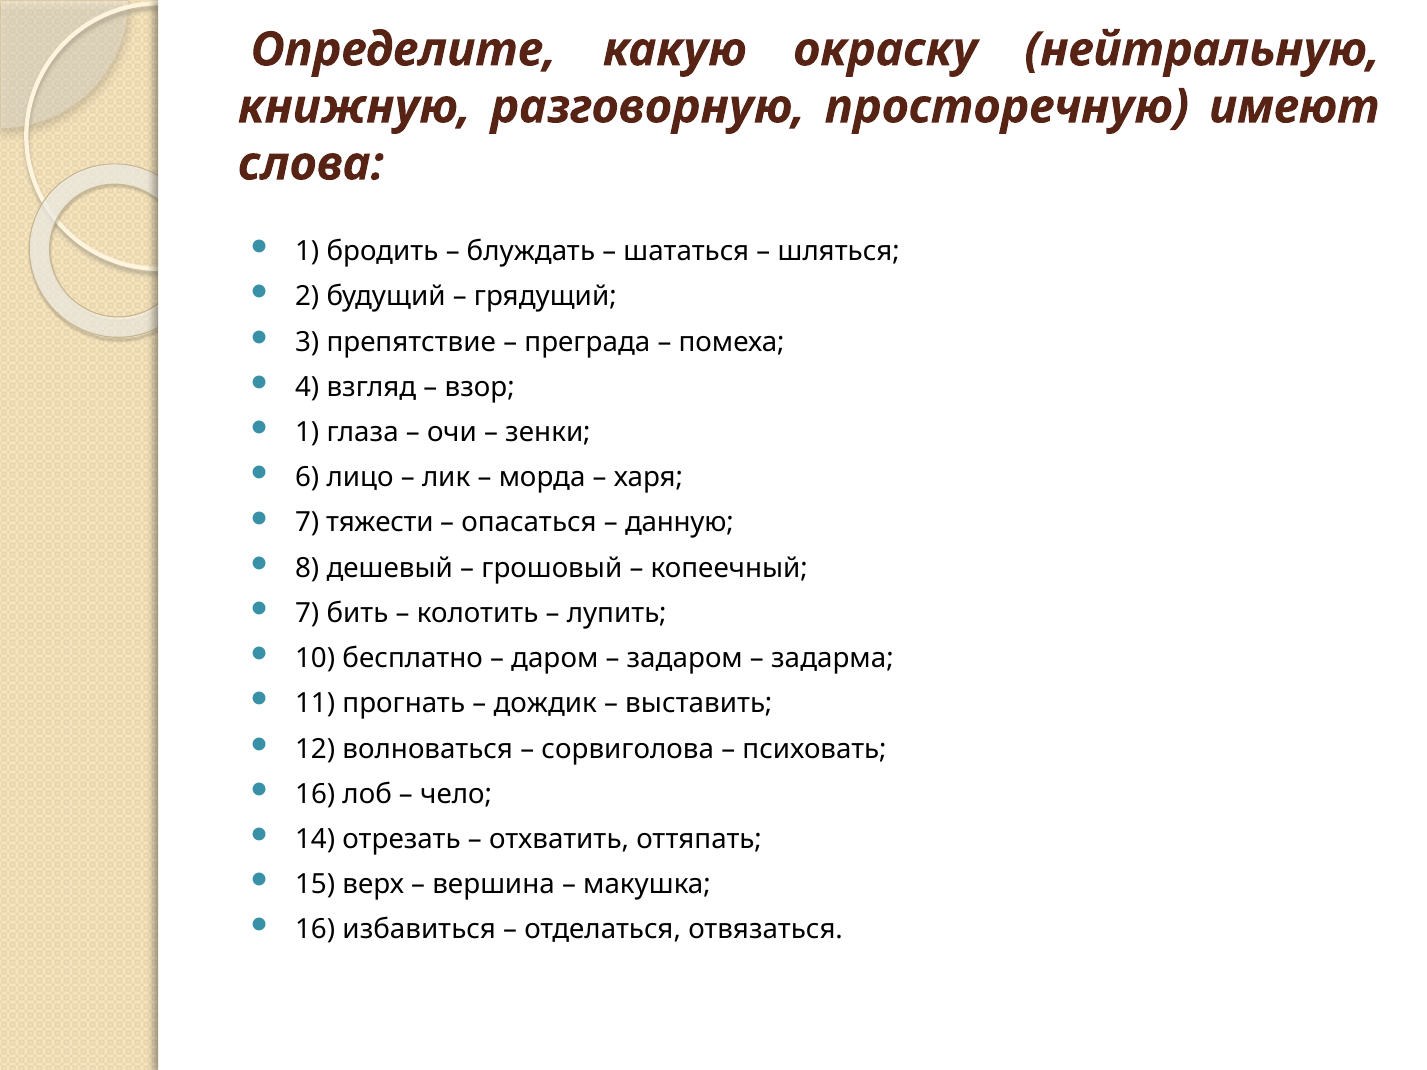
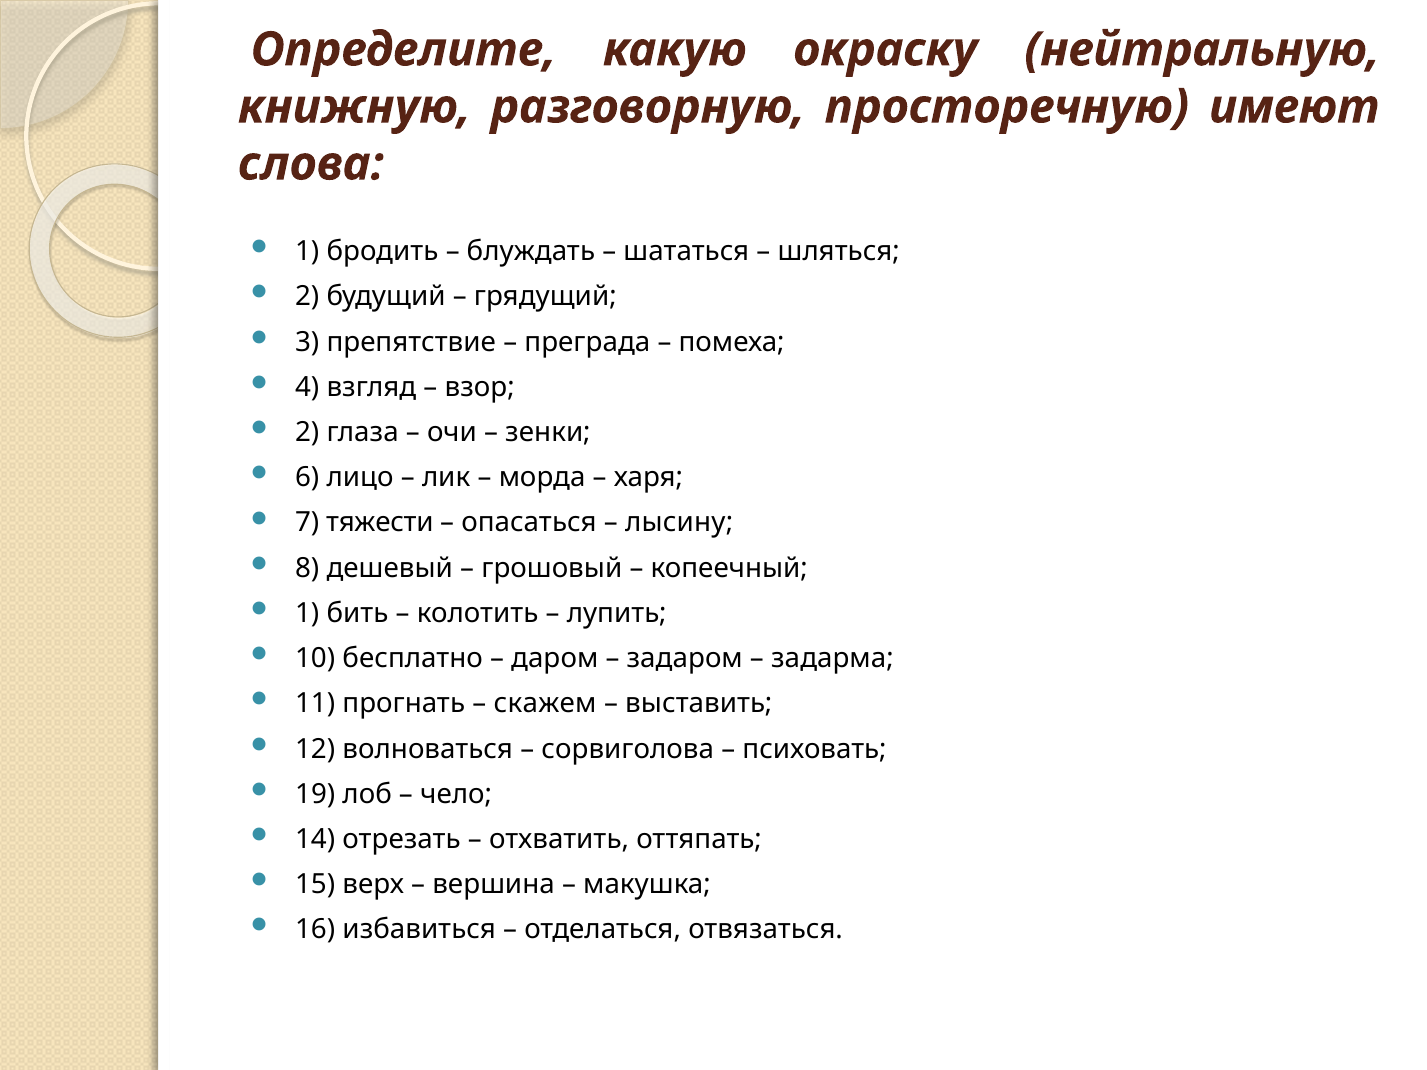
1 at (307, 432): 1 -> 2
данную: данную -> лысину
7 at (307, 613): 7 -> 1
дождик: дождик -> скажем
16 at (315, 794): 16 -> 19
